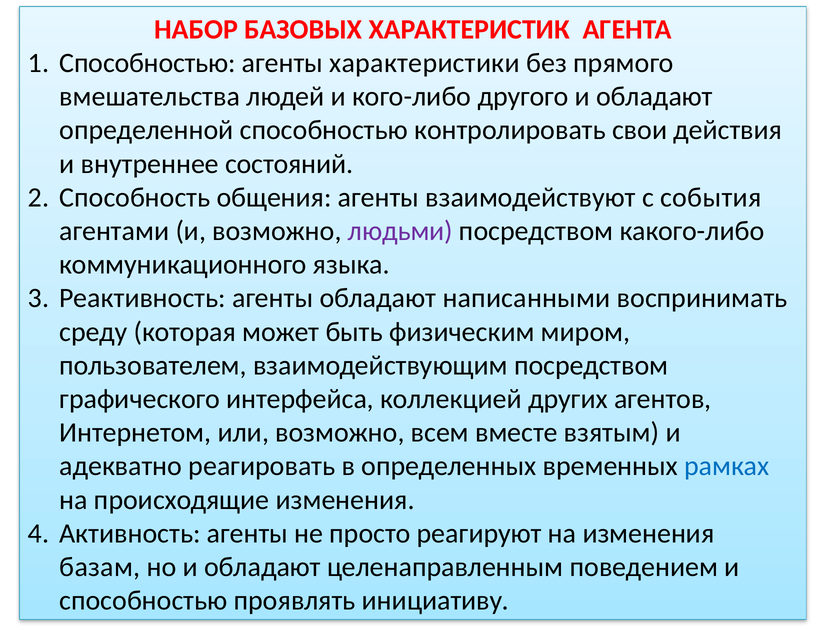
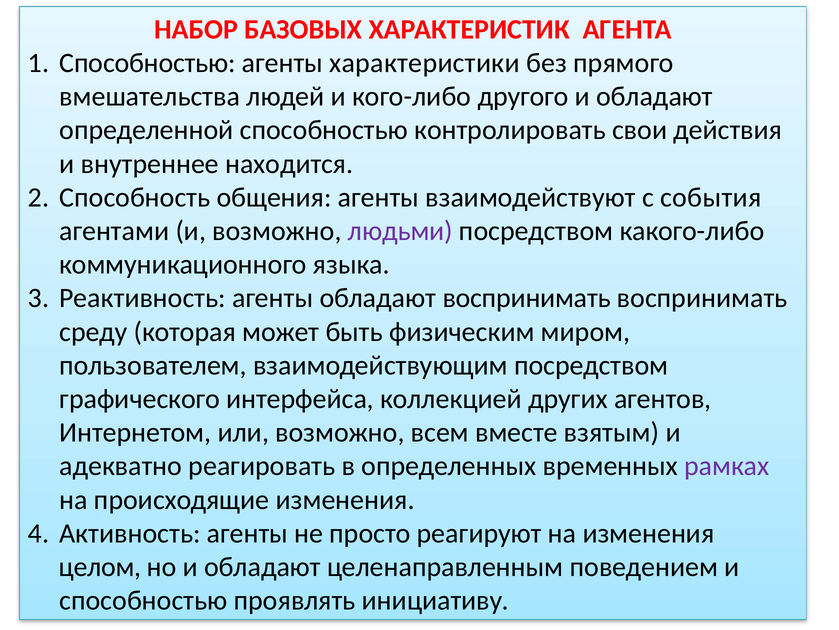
состояний: состояний -> находится
обладают написанными: написанными -> воспринимать
рамках colour: blue -> purple
базам: базам -> целом
